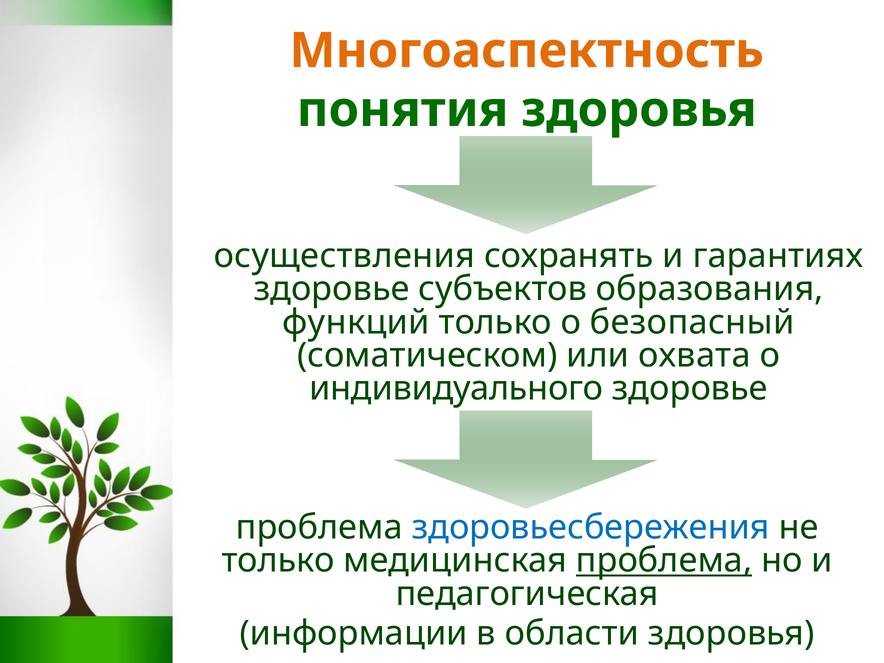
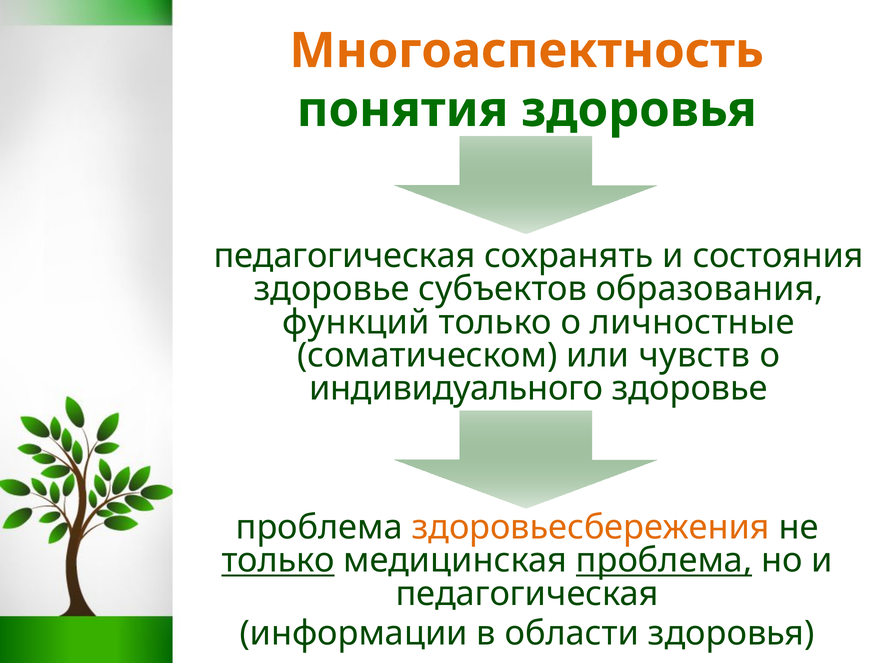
осуществления at (344, 256): осуществления -> педагогическая
гарантиях: гарантиях -> состояния
безопасный: безопасный -> личностные
охвата: охвата -> чувств
здоровьесбережения colour: blue -> orange
только at (278, 561) underline: none -> present
